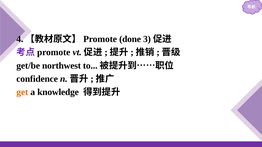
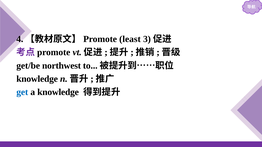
done: done -> least
confidence at (37, 79): confidence -> knowledge
get colour: orange -> blue
